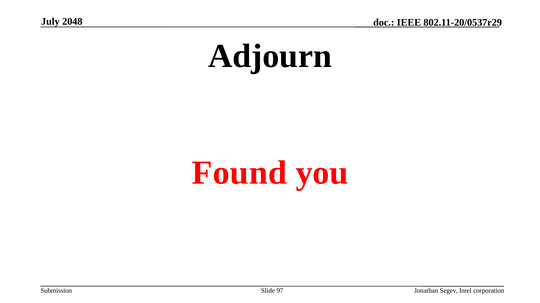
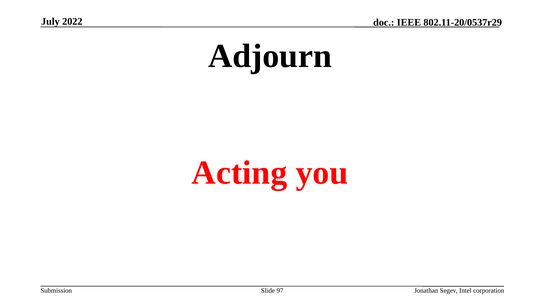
2048: 2048 -> 2022
Found: Found -> Acting
